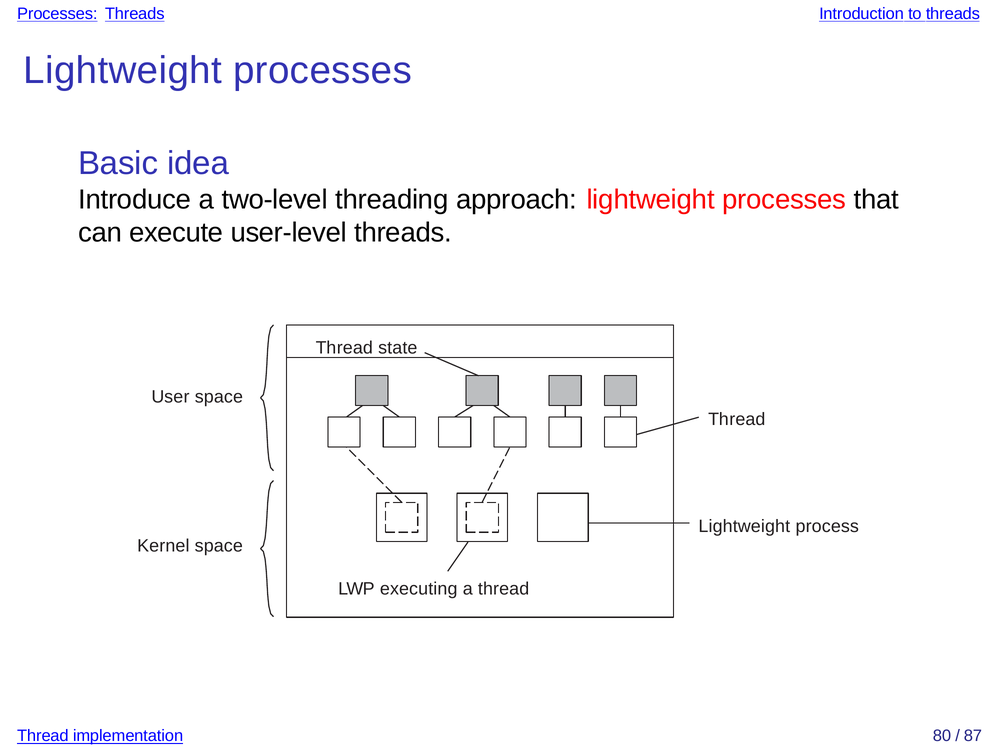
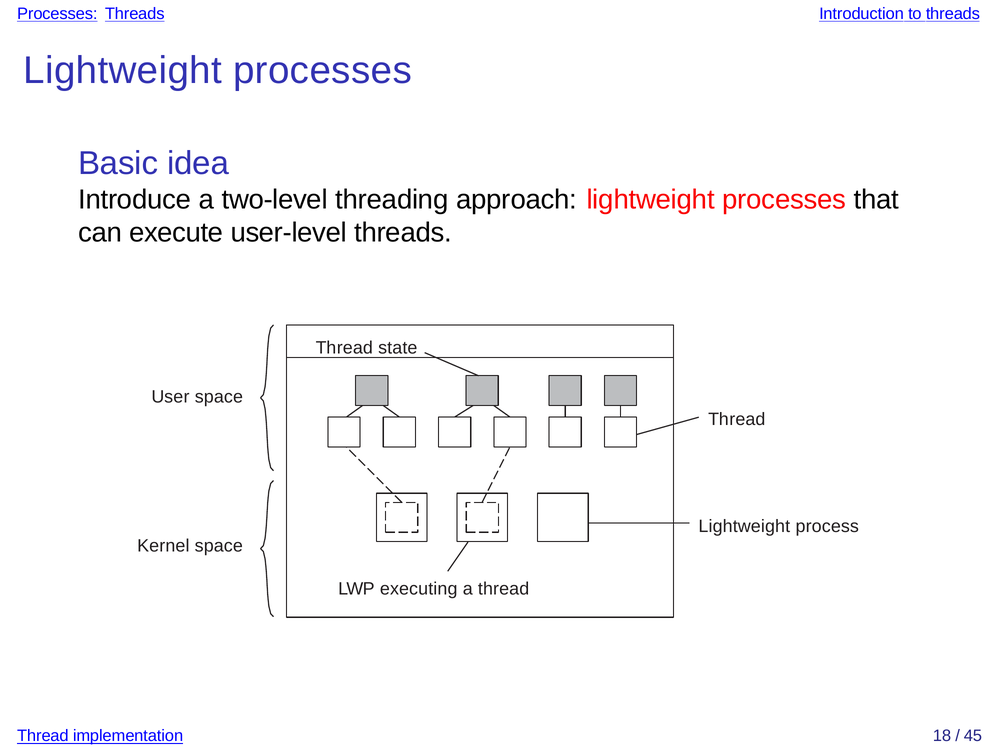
80: 80 -> 18
87: 87 -> 45
